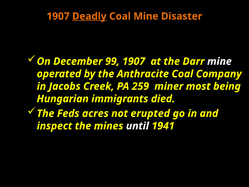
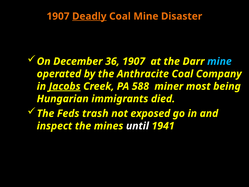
99: 99 -> 36
mine at (219, 61) colour: white -> light blue
Jacobs underline: none -> present
259: 259 -> 588
acres: acres -> trash
erupted: erupted -> exposed
